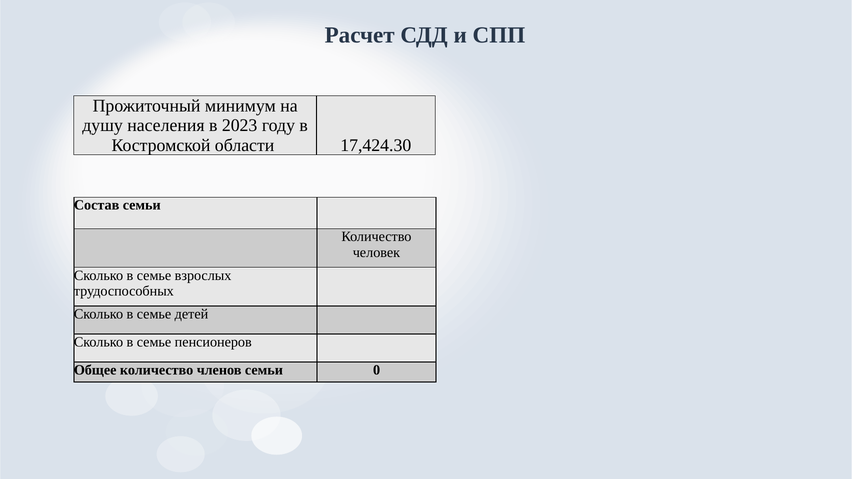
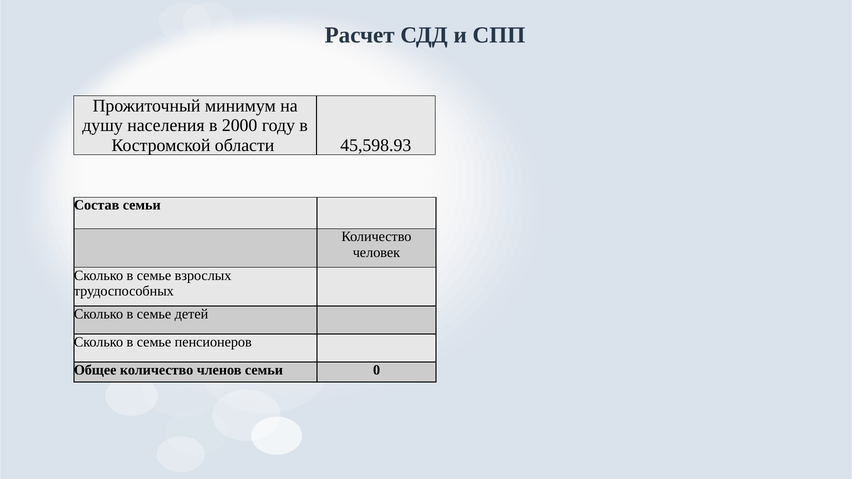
2023: 2023 -> 2000
17,424.30: 17,424.30 -> 45,598.93
